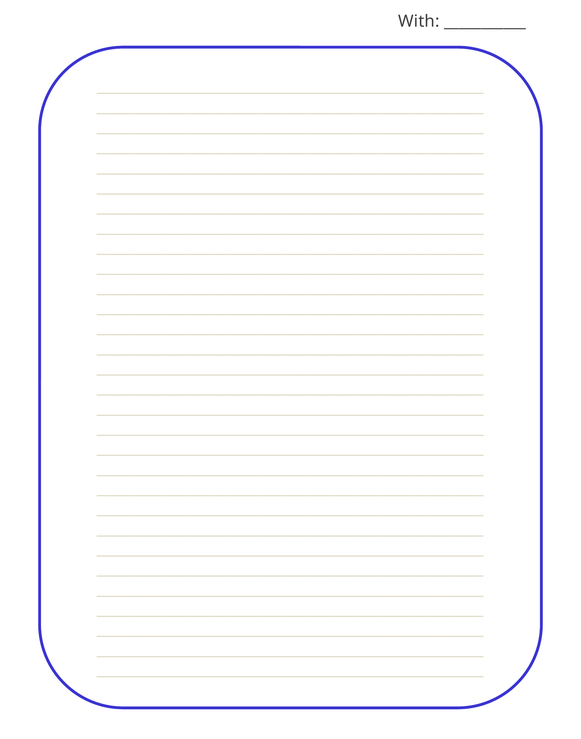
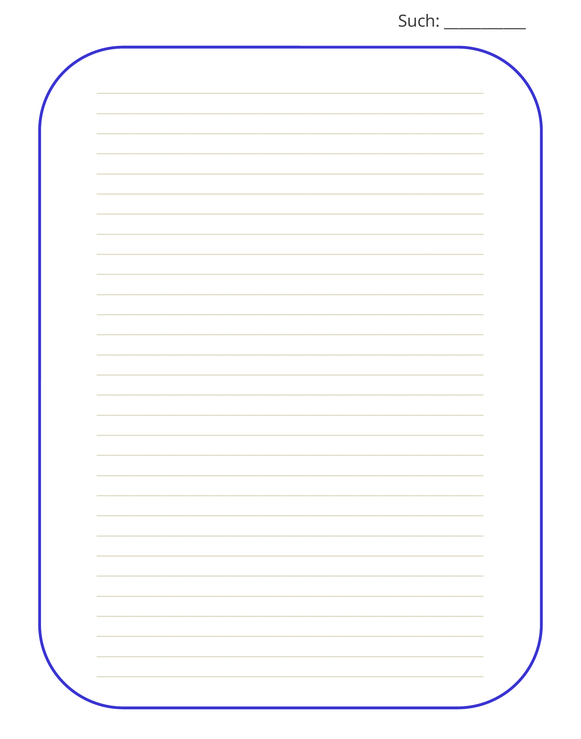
With: With -> Such
